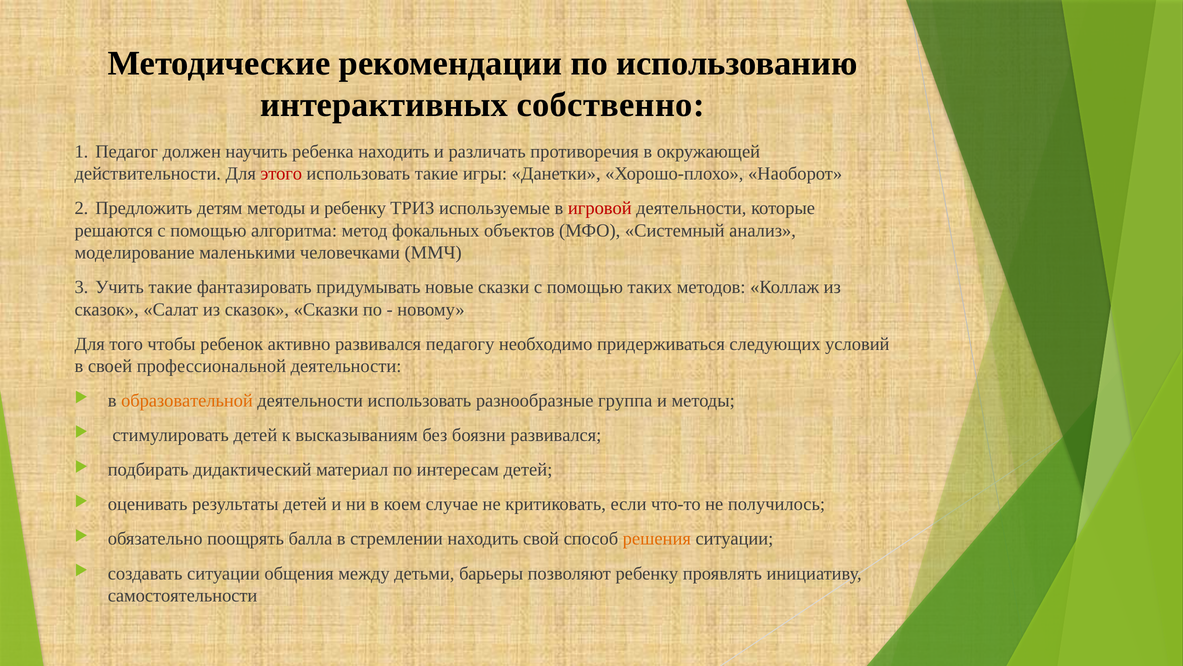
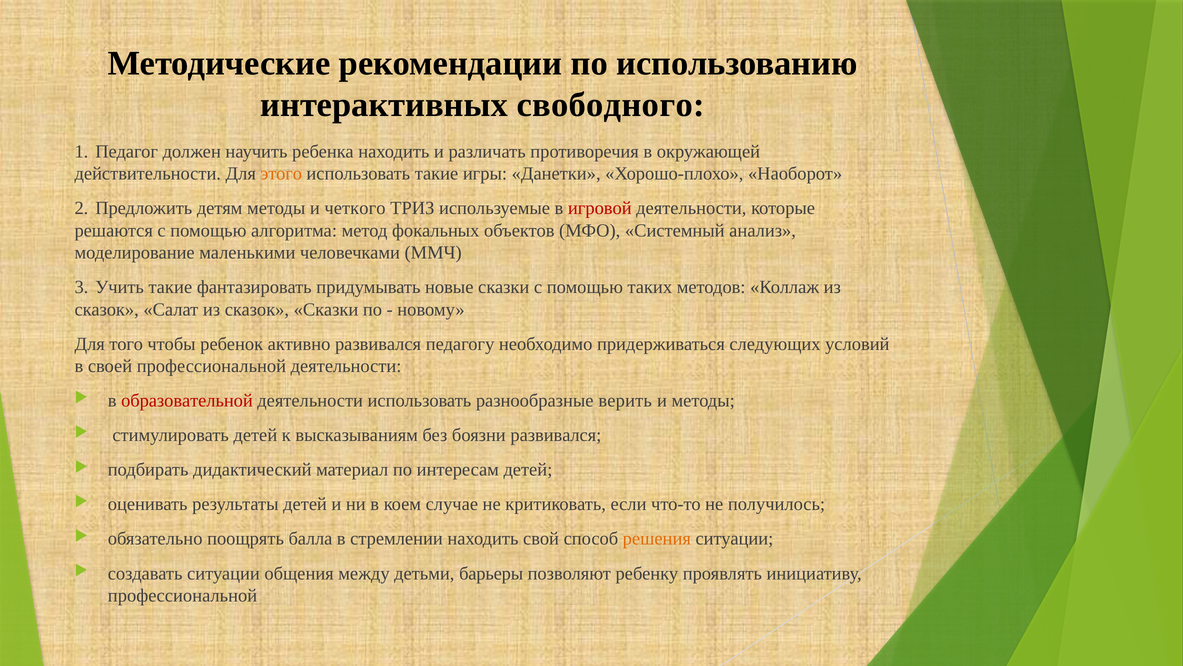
собственно: собственно -> свободного
этого colour: red -> orange
и ребенку: ребенку -> четкого
образовательной colour: orange -> red
группа: группа -> верить
самостоятельности at (183, 595): самостоятельности -> профессиональной
